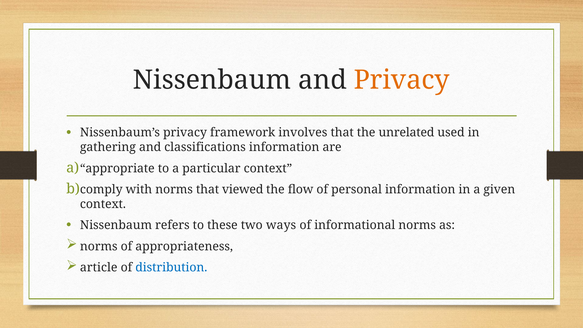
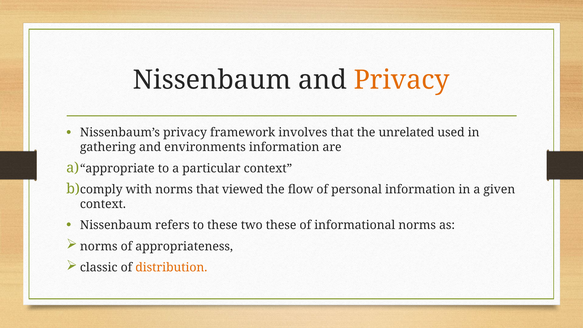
classifications: classifications -> environments
two ways: ways -> these
article: article -> classic
distribution colour: blue -> orange
